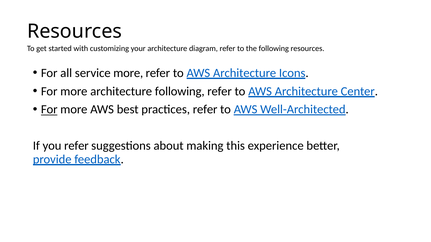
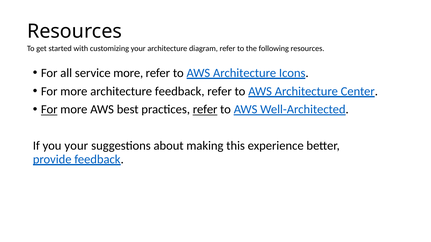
architecture following: following -> feedback
refer at (205, 110) underline: none -> present
you refer: refer -> your
